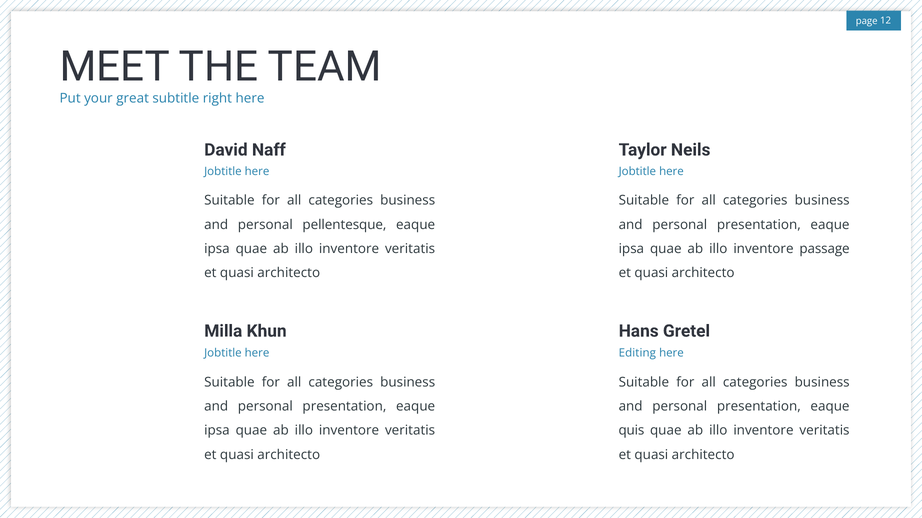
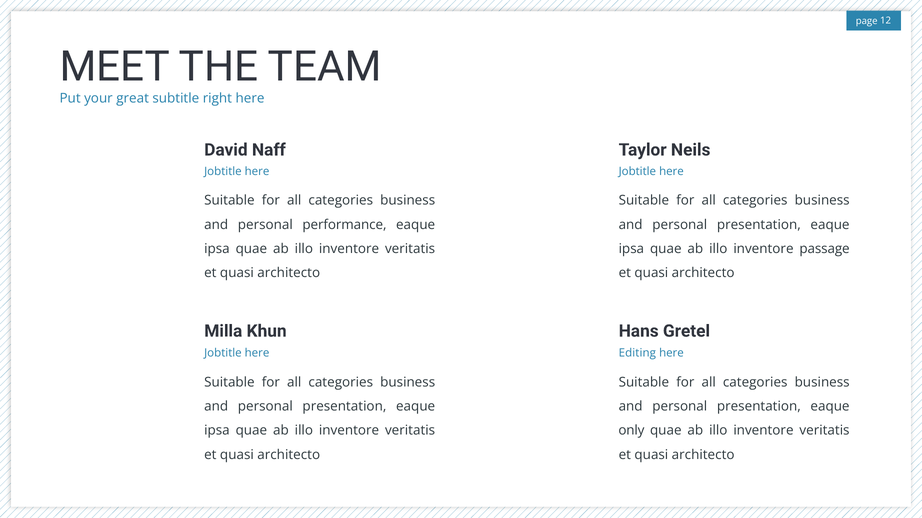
pellentesque: pellentesque -> performance
quis: quis -> only
